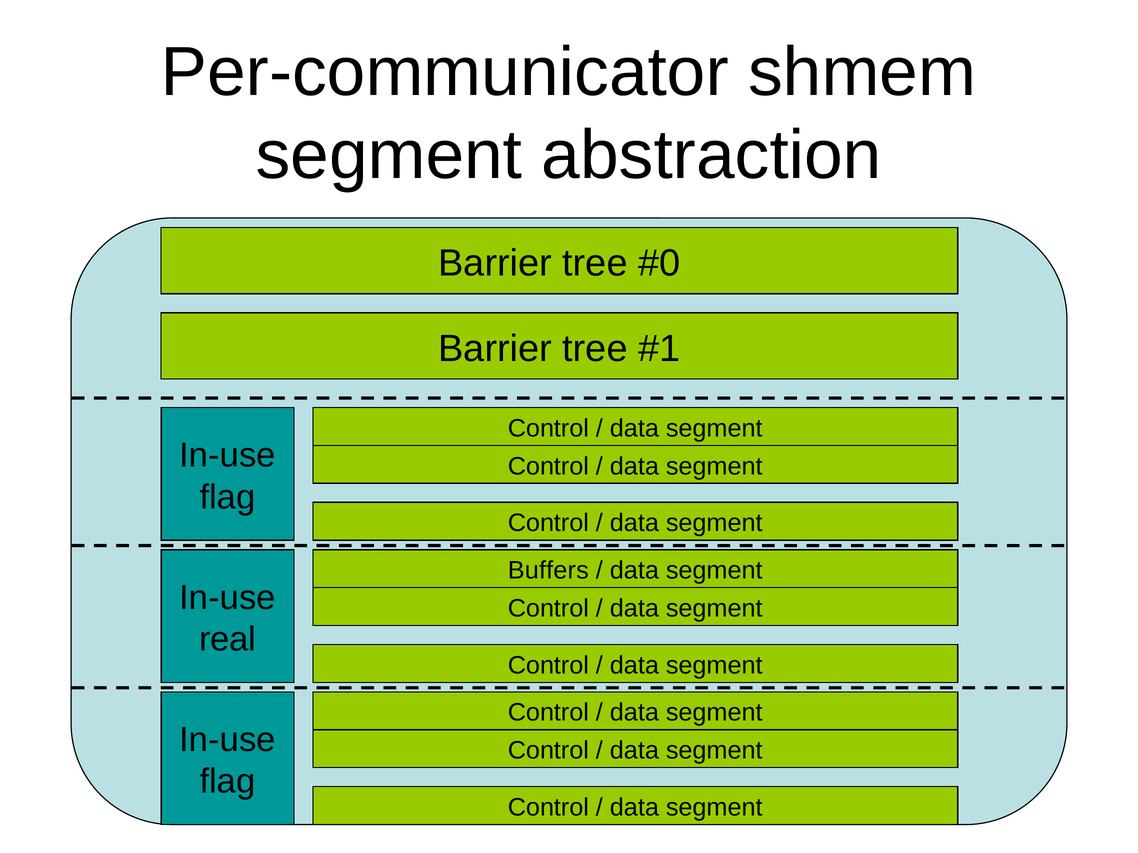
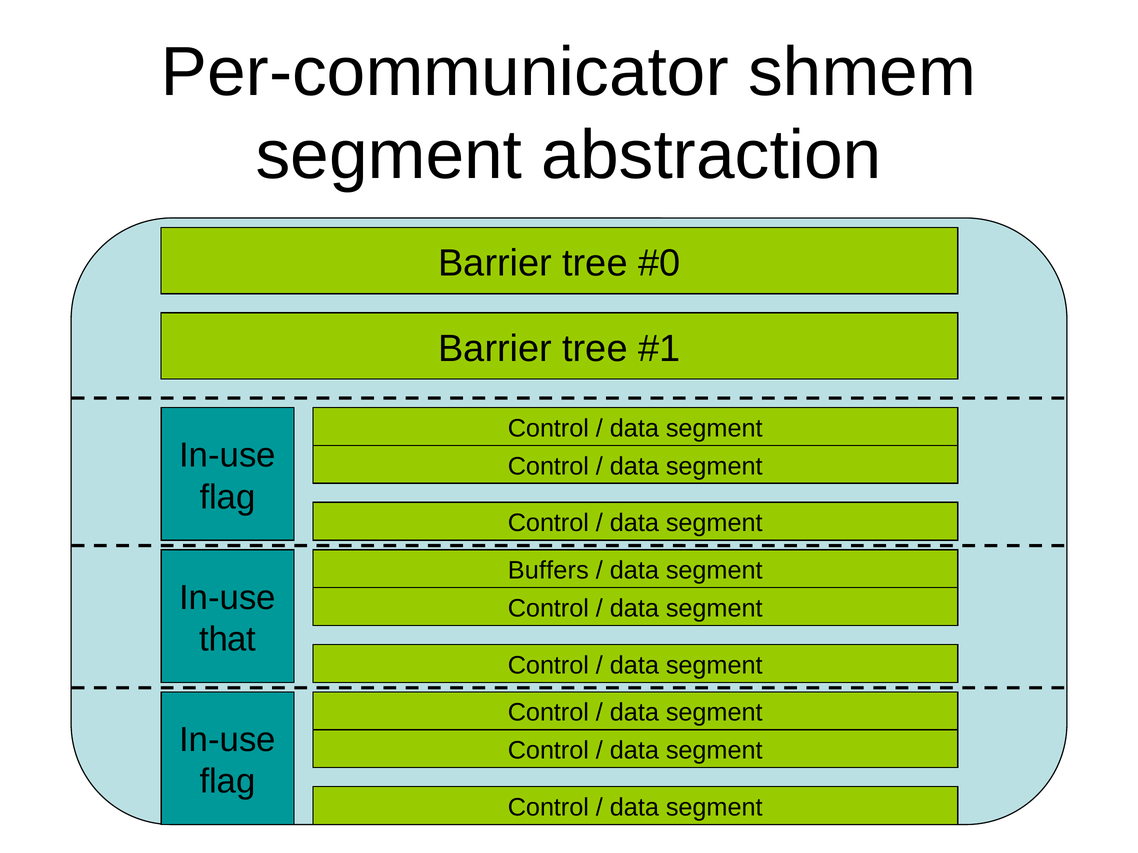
real: real -> that
